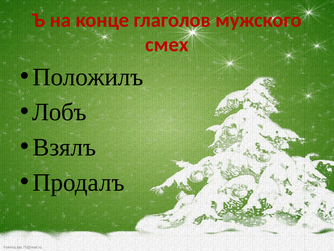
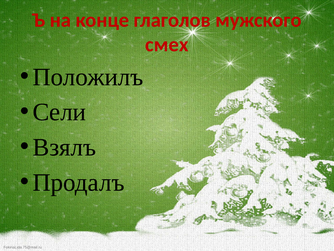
Лобъ: Лобъ -> Сели
